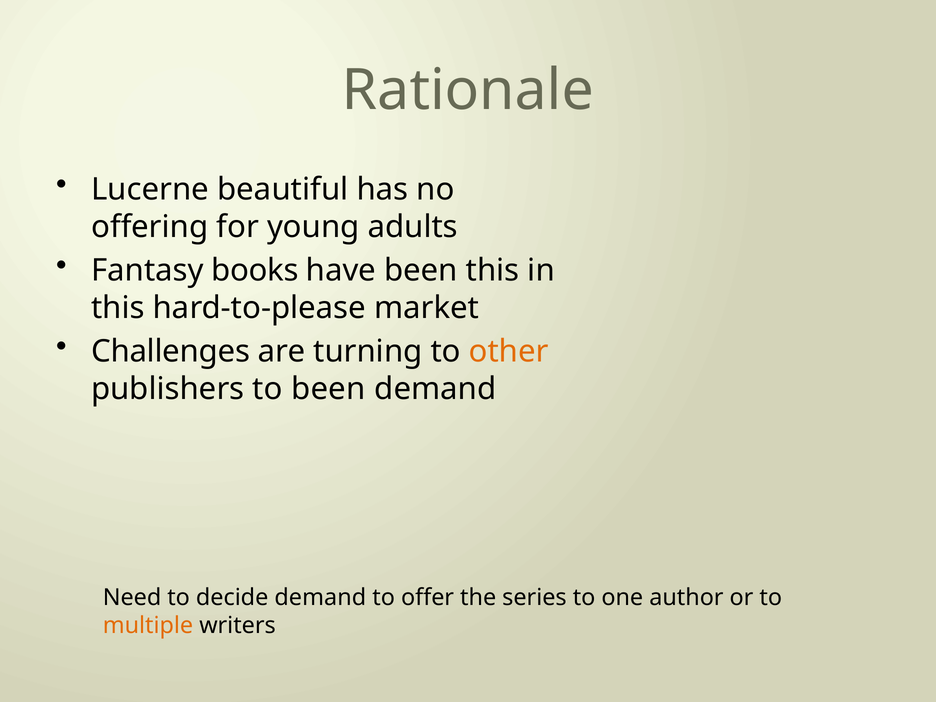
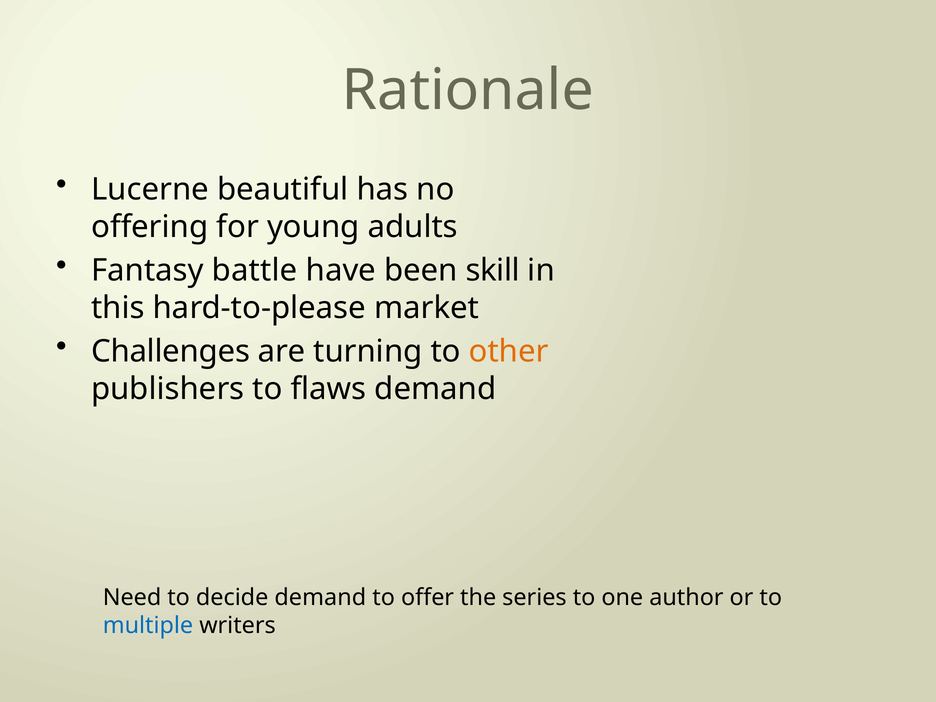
books: books -> battle
been this: this -> skill
to been: been -> flaws
multiple colour: orange -> blue
